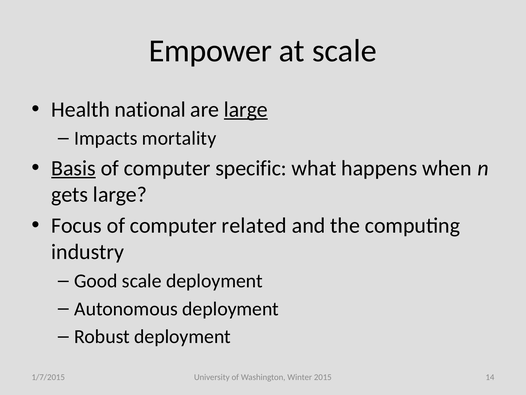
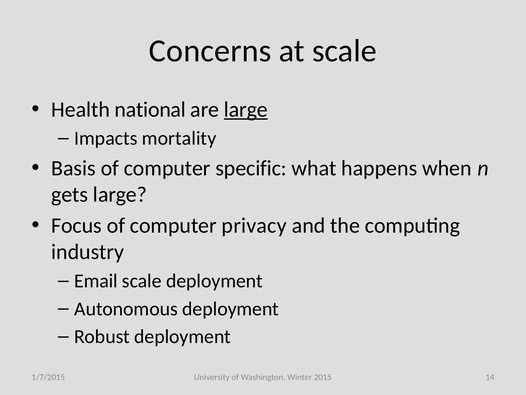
Empower: Empower -> Concerns
Basis underline: present -> none
related: related -> privacy
Good: Good -> Email
